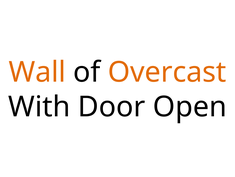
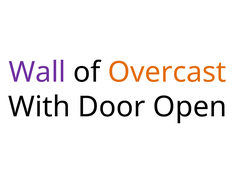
Wall colour: orange -> purple
